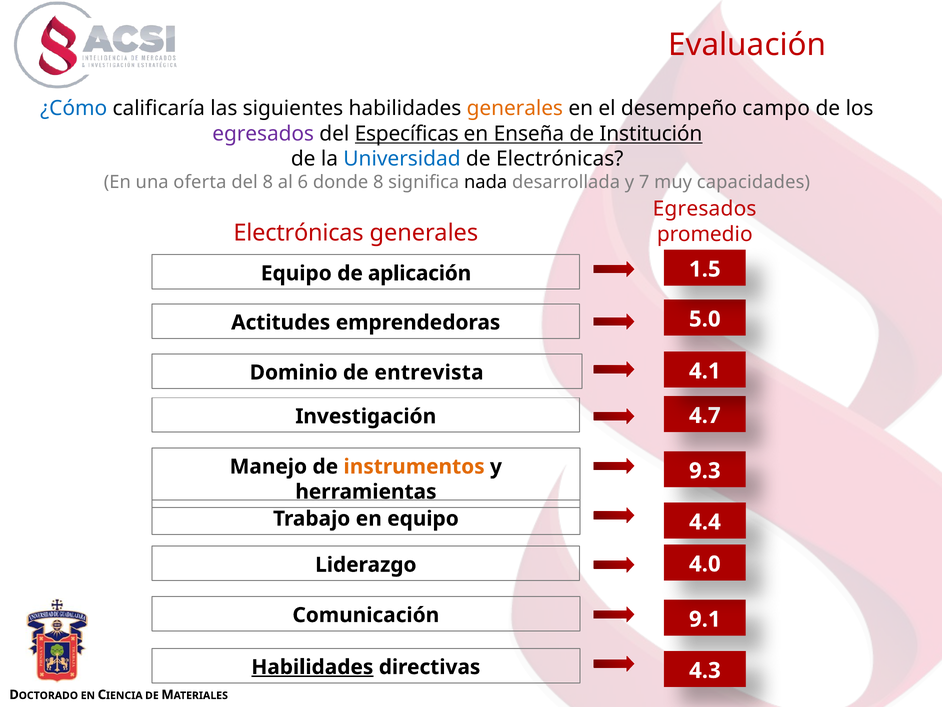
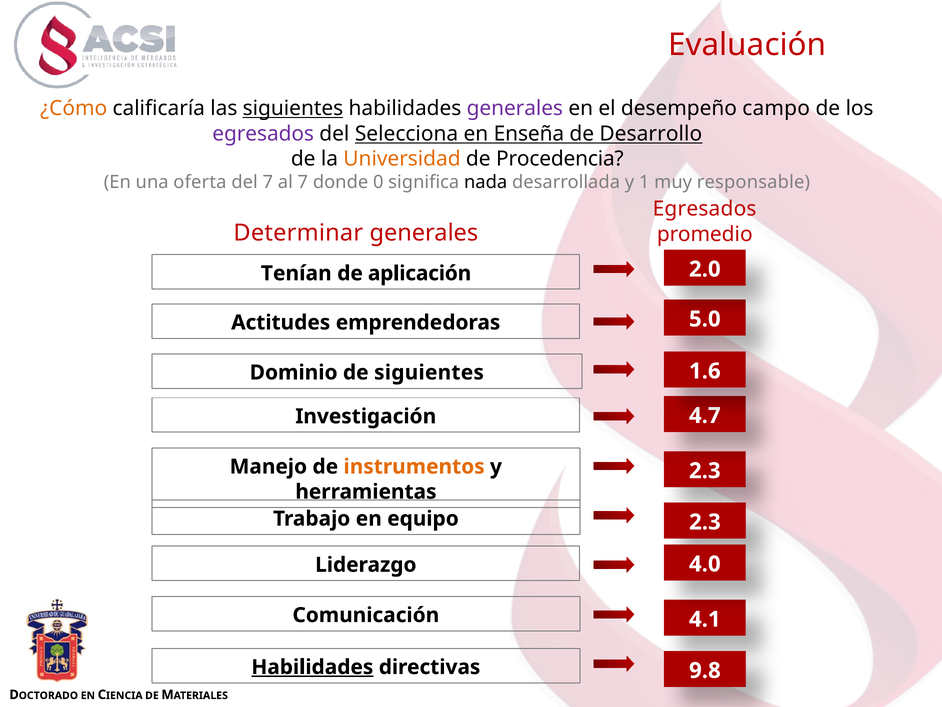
¿Cómo colour: blue -> orange
siguientes at (293, 108) underline: none -> present
generales at (515, 108) colour: orange -> purple
Específicas: Específicas -> Selecciona
Institución: Institución -> Desarrollo
Universidad colour: blue -> orange
de Electrónicas: Electrónicas -> Procedencia
del 8: 8 -> 7
al 6: 6 -> 7
donde 8: 8 -> 0
7: 7 -> 1
capacidades: capacidades -> responsable
Electrónicas at (299, 233): Electrónicas -> Determinar
1.5: 1.5 -> 2.0
Equipo at (296, 273): Equipo -> Tenían
4.1: 4.1 -> 1.6
de entrevista: entrevista -> siguientes
9.3 at (705, 470): 9.3 -> 2.3
equipo 4.4: 4.4 -> 2.3
9.1: 9.1 -> 4.1
4.3: 4.3 -> 9.8
